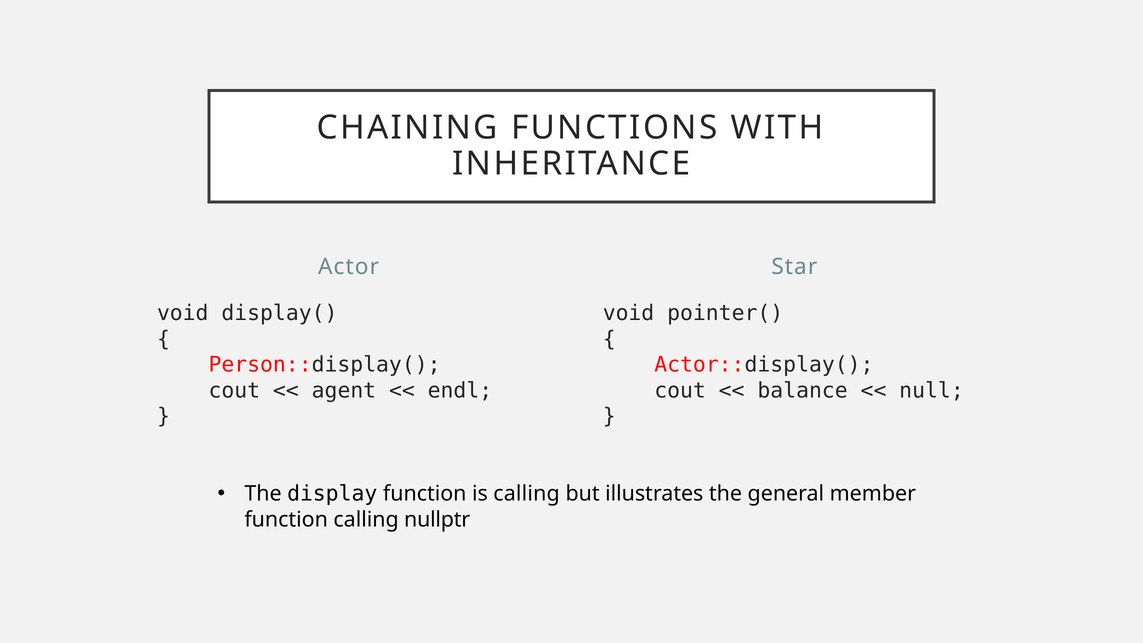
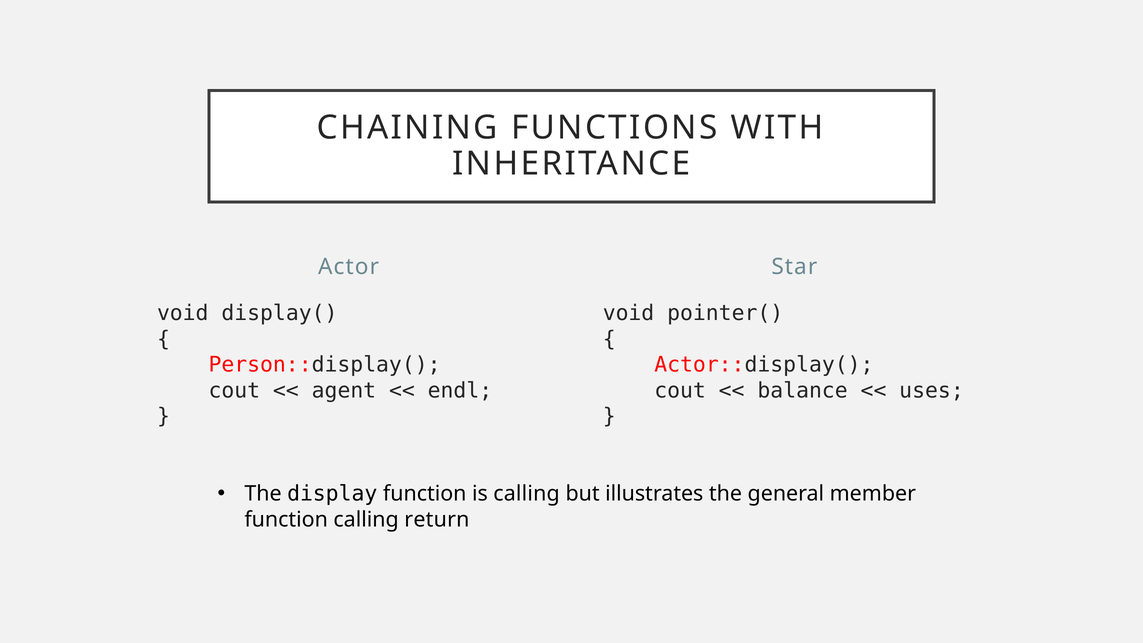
null: null -> uses
nullptr: nullptr -> return
